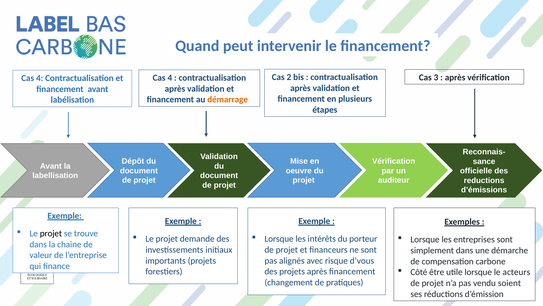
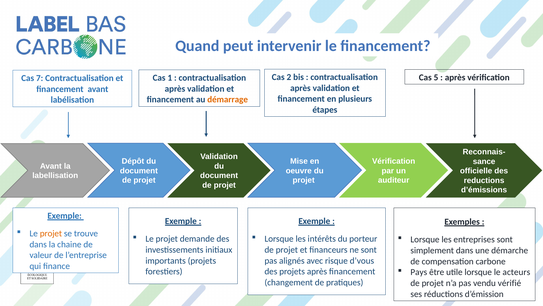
3: 3 -> 5
4 at (170, 78): 4 -> 1
4 at (40, 78): 4 -> 7
projet at (51, 233) colour: black -> orange
Côté: Côté -> Pays
soient: soient -> vérifié
